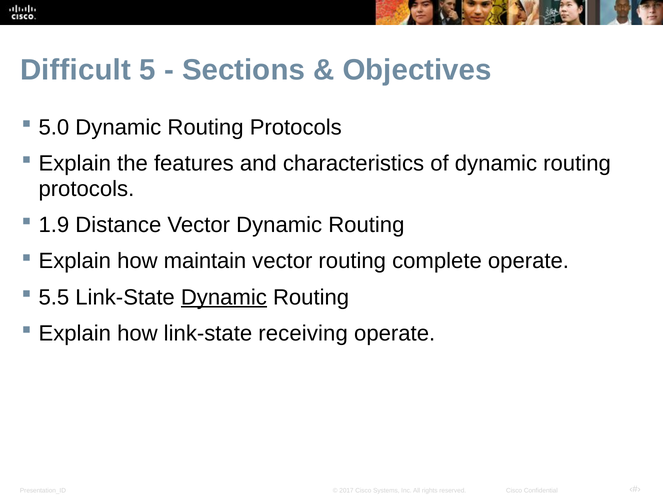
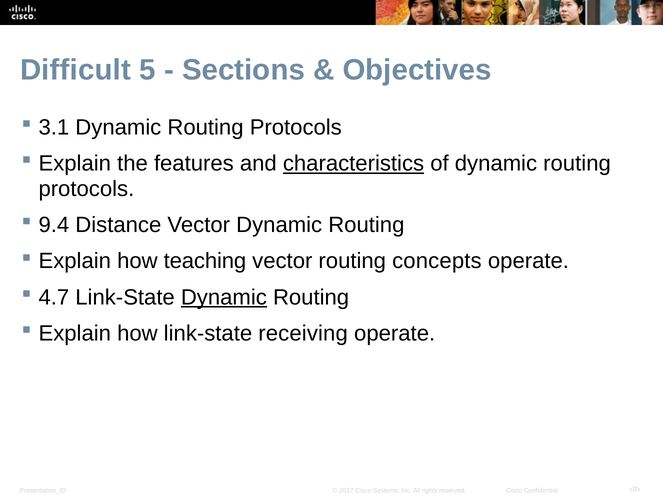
5.0: 5.0 -> 3.1
characteristics underline: none -> present
1.9: 1.9 -> 9.4
maintain: maintain -> teaching
complete: complete -> concepts
5.5: 5.5 -> 4.7
